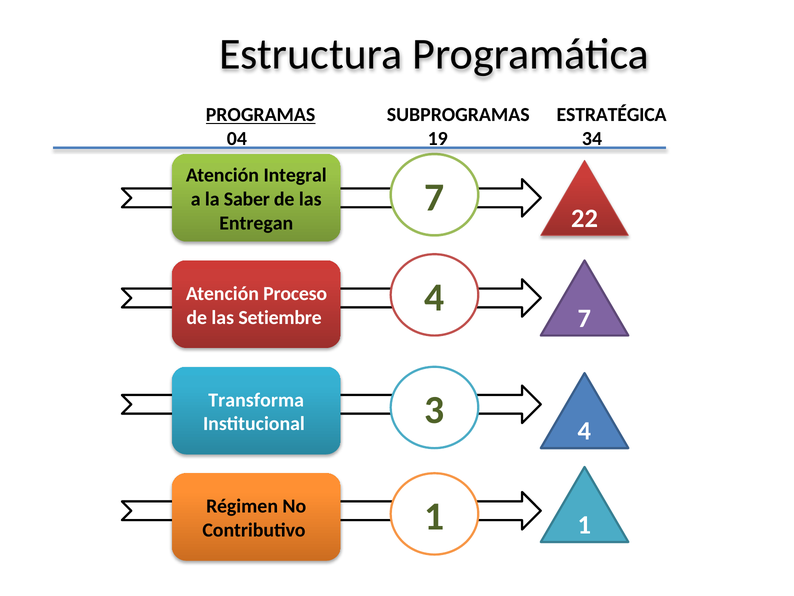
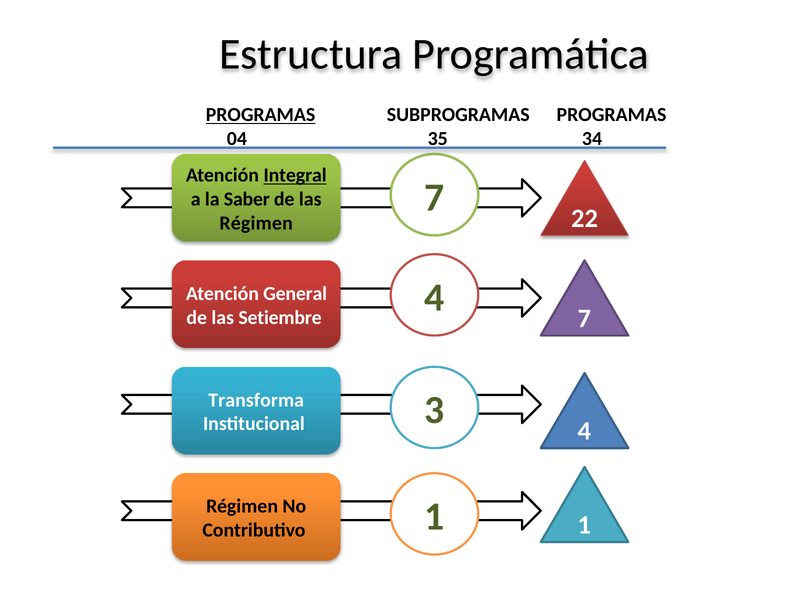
SUBPROGRAMAS ESTRATÉGICA: ESTRATÉGICA -> PROGRAMAS
19: 19 -> 35
Integral underline: none -> present
Entregan at (256, 223): Entregan -> Régimen
Proceso: Proceso -> General
